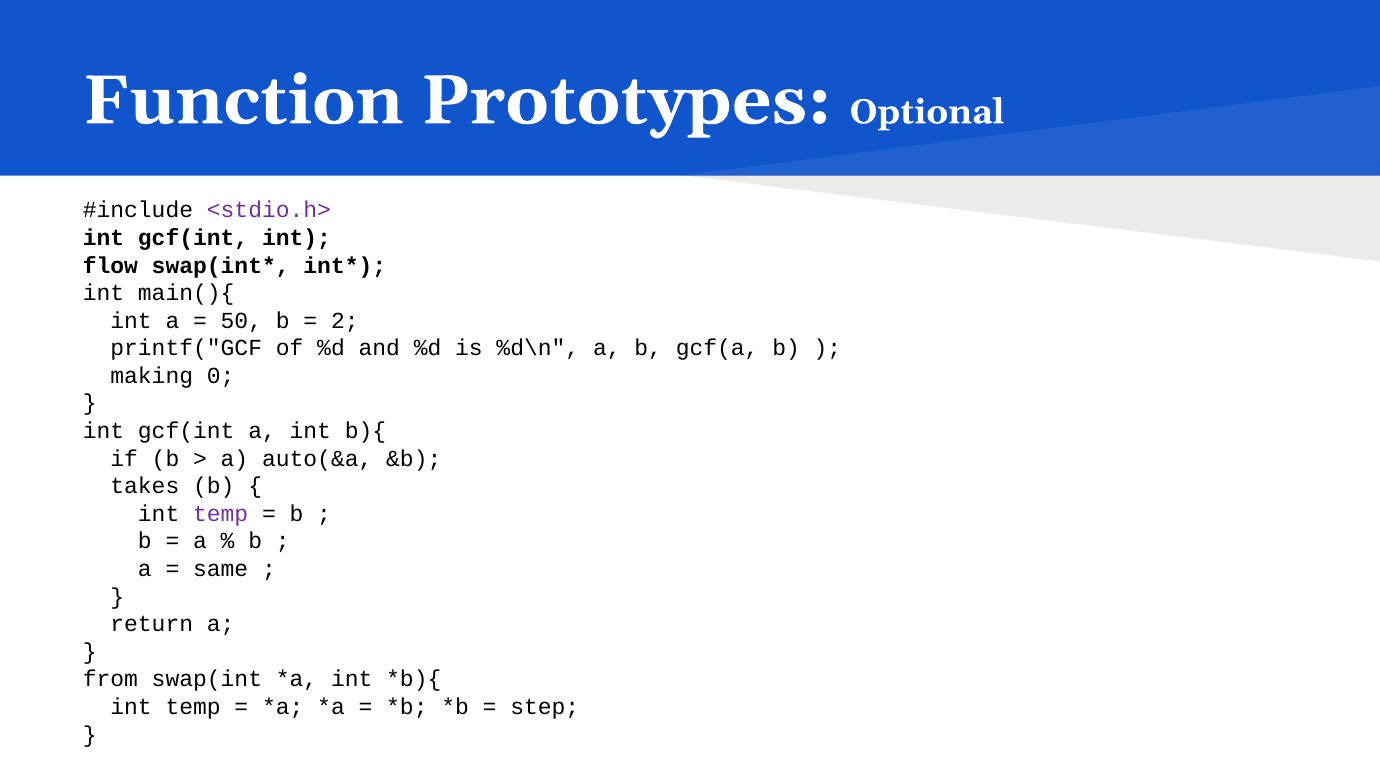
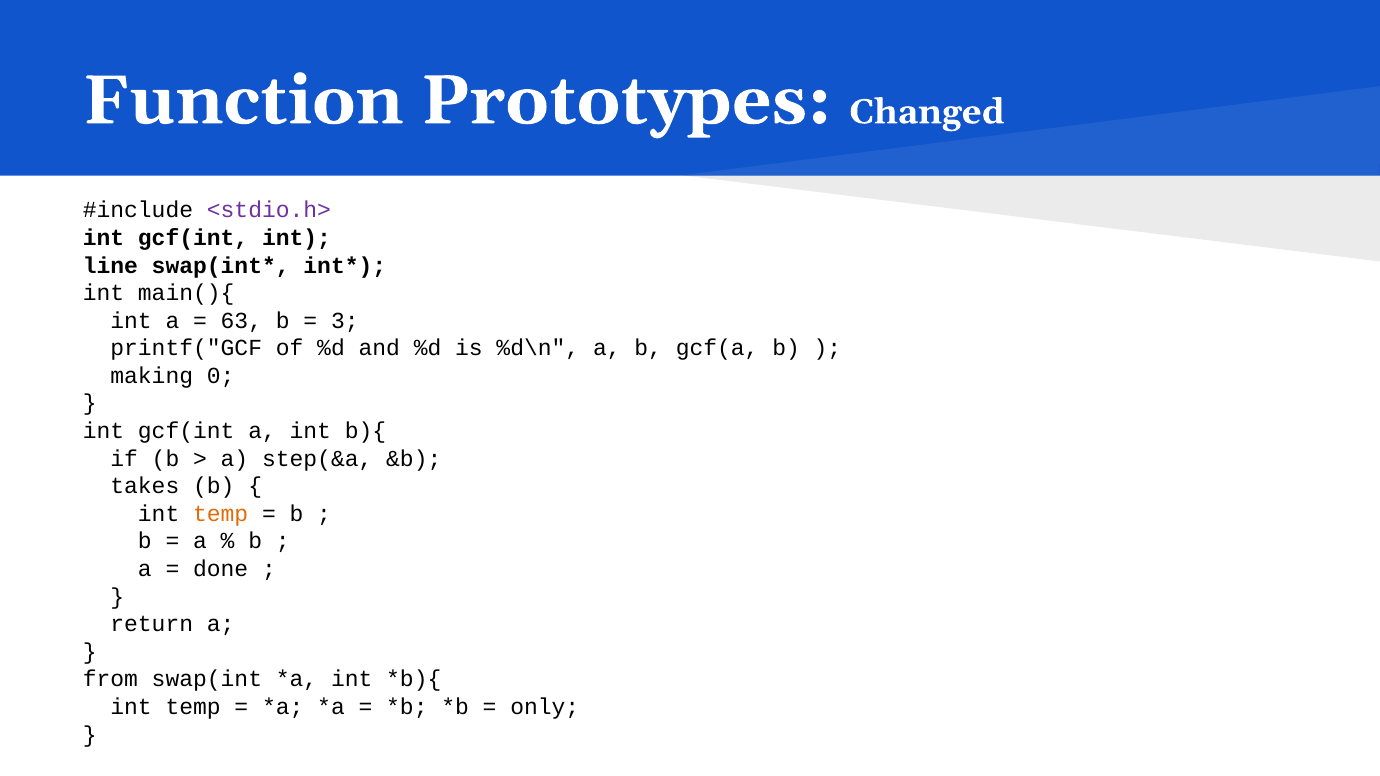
Optional: Optional -> Changed
flow: flow -> line
50: 50 -> 63
2: 2 -> 3
auto(&a: auto(&a -> step(&a
temp at (221, 514) colour: purple -> orange
same: same -> done
step: step -> only
